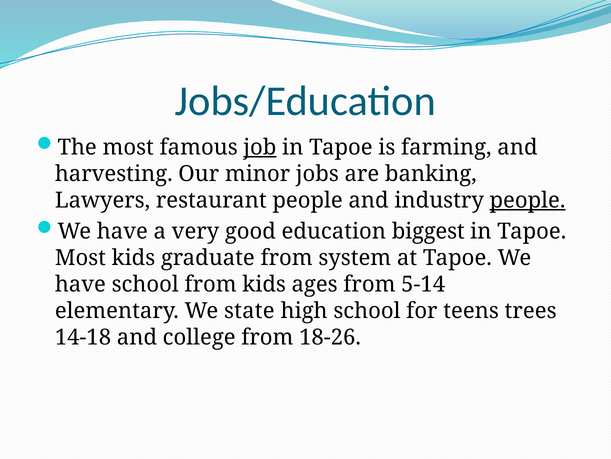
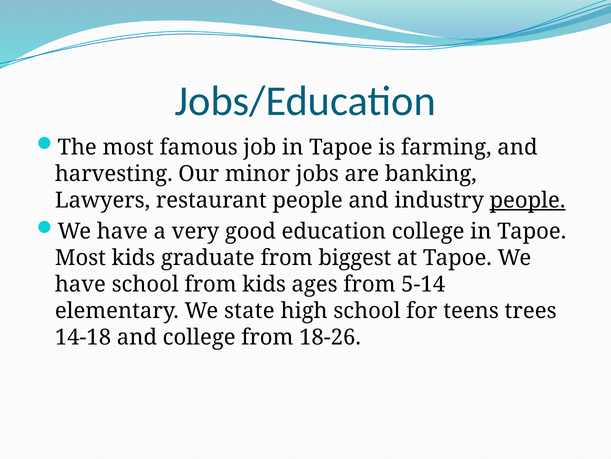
job underline: present -> none
education biggest: biggest -> college
system: system -> biggest
